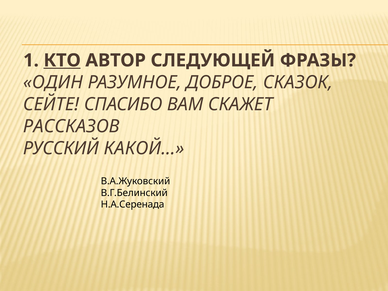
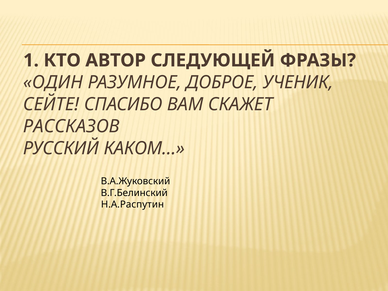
КТО underline: present -> none
СКАЗОК: СКАЗОК -> УЧЕНИК
КАКОЙ…: КАКОЙ… -> КАКОМ…
Н.А.Серенада: Н.А.Серенада -> Н.А.Распутин
